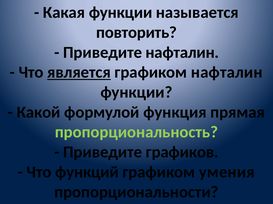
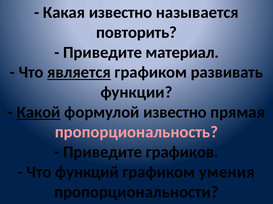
Какая функции: функции -> известно
Приведите нафталин: нафталин -> материал
графиком нафталин: нафталин -> развивать
Какой underline: none -> present
формулой функция: функция -> известно
пропорциональность colour: light green -> pink
